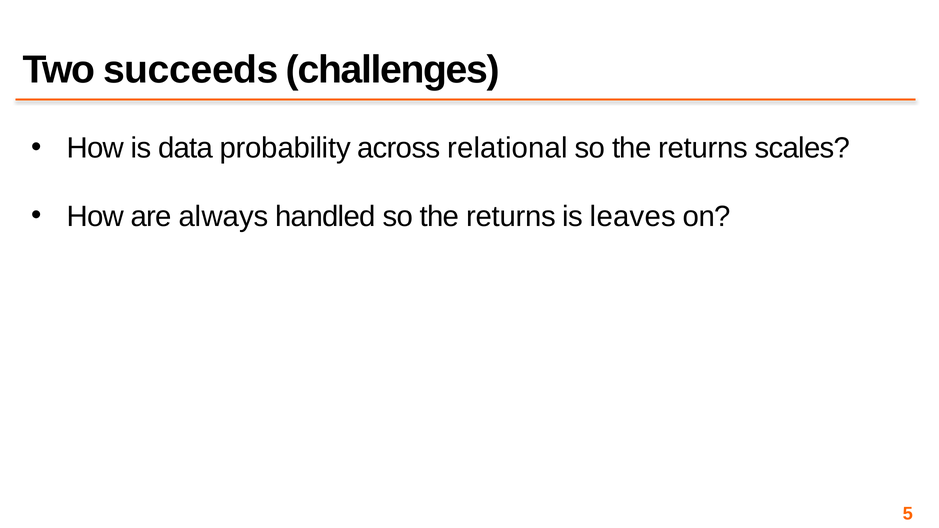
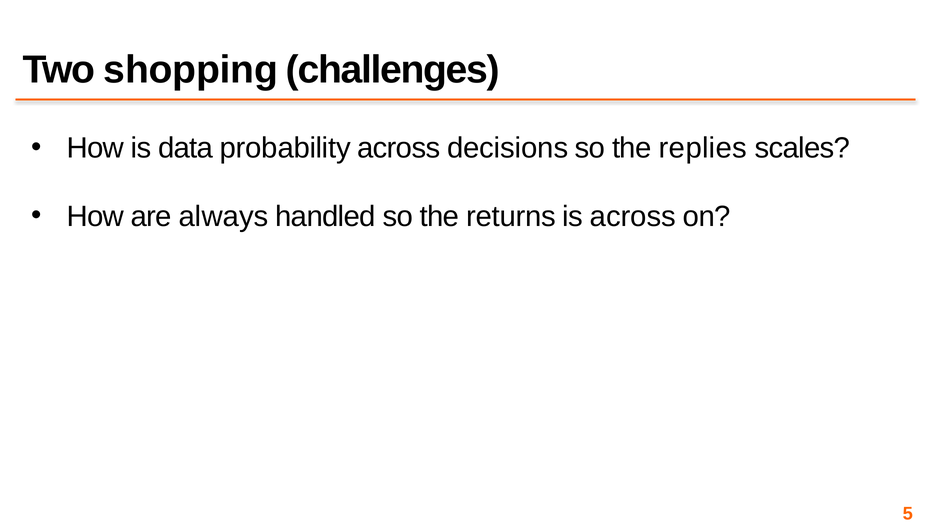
succeeds: succeeds -> shopping
relational: relational -> decisions
returns at (703, 148): returns -> replies
is leaves: leaves -> across
